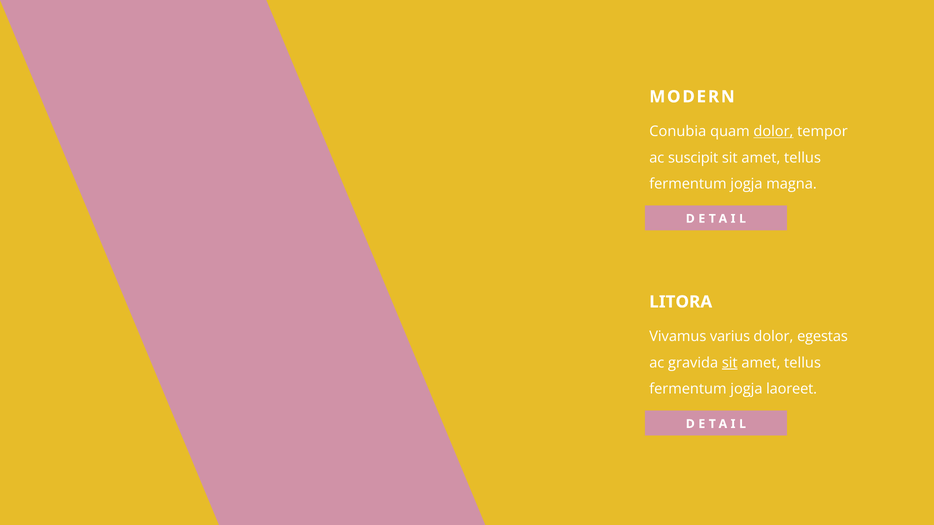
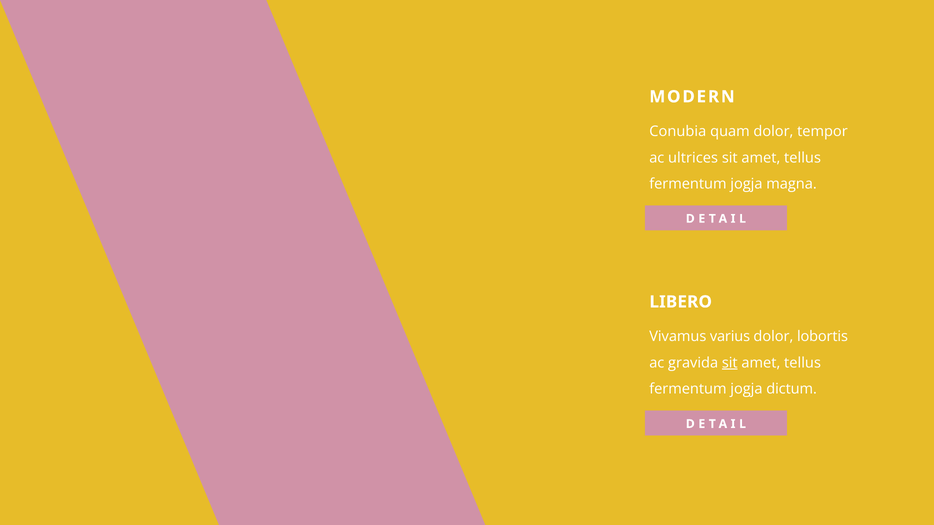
dolor at (773, 132) underline: present -> none
suscipit: suscipit -> ultrices
LITORA: LITORA -> LIBERO
egestas: egestas -> lobortis
laoreet: laoreet -> dictum
